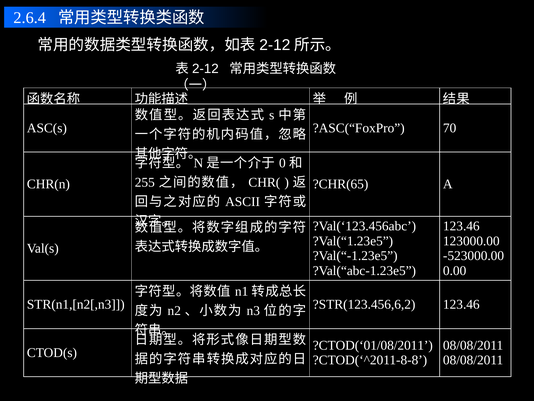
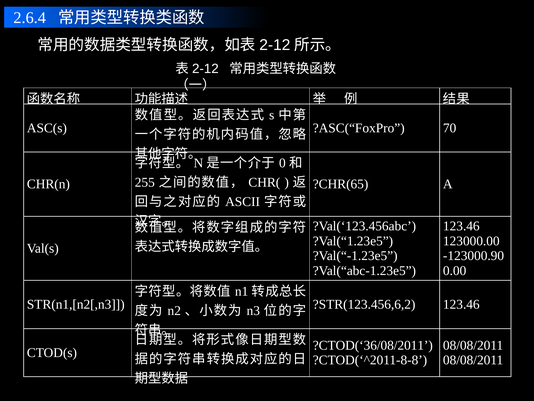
-523000.00: -523000.00 -> -123000.90
?CTOD(‘01/08/2011: ?CTOD(‘01/08/2011 -> ?CTOD(‘36/08/2011
